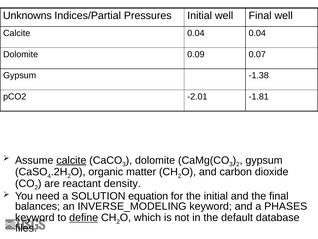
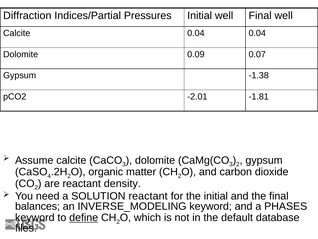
Unknowns: Unknowns -> Diffraction
calcite at (71, 160) underline: present -> none
SOLUTION equation: equation -> reactant
